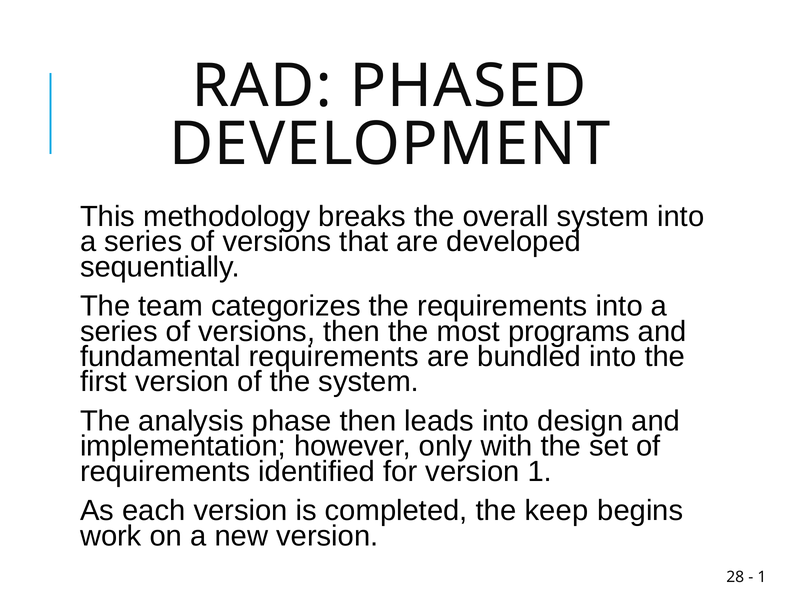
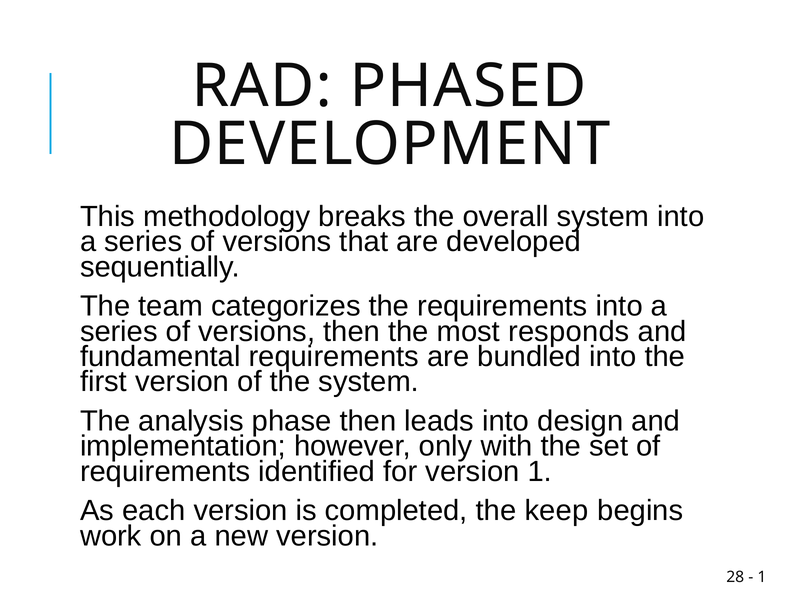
programs: programs -> responds
